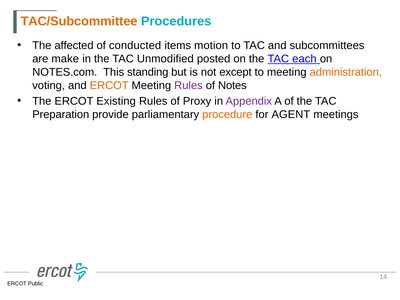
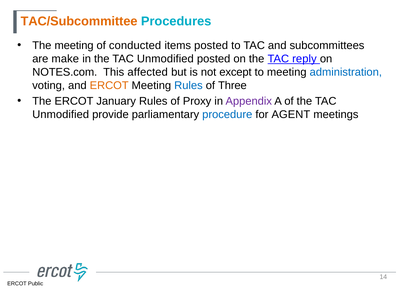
The affected: affected -> meeting
items motion: motion -> posted
each: each -> reply
standing: standing -> affected
administration colour: orange -> blue
Rules at (188, 86) colour: purple -> blue
Notes: Notes -> Three
Existing: Existing -> January
Preparation at (61, 114): Preparation -> Unmodified
procedure colour: orange -> blue
